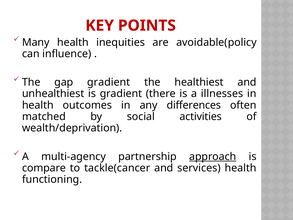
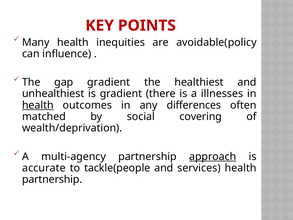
health at (38, 105) underline: none -> present
activities: activities -> covering
compare: compare -> accurate
tackle(cancer: tackle(cancer -> tackle(people
functioning at (52, 179): functioning -> partnership
